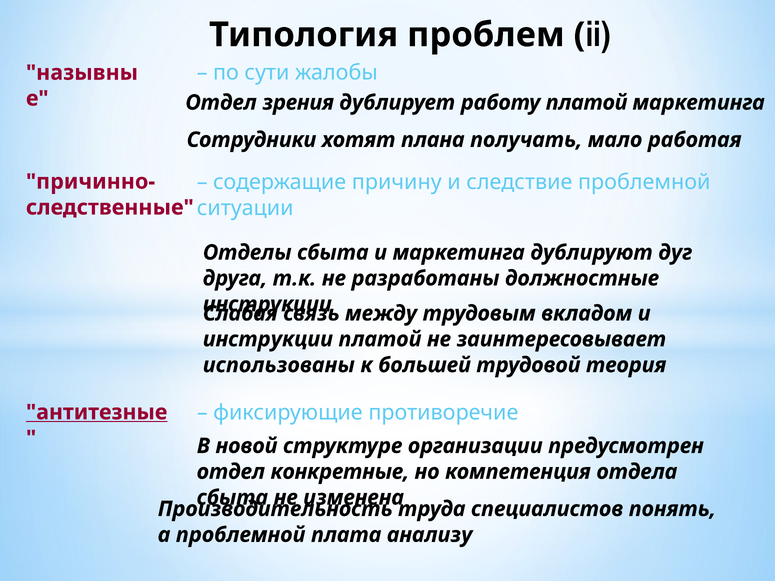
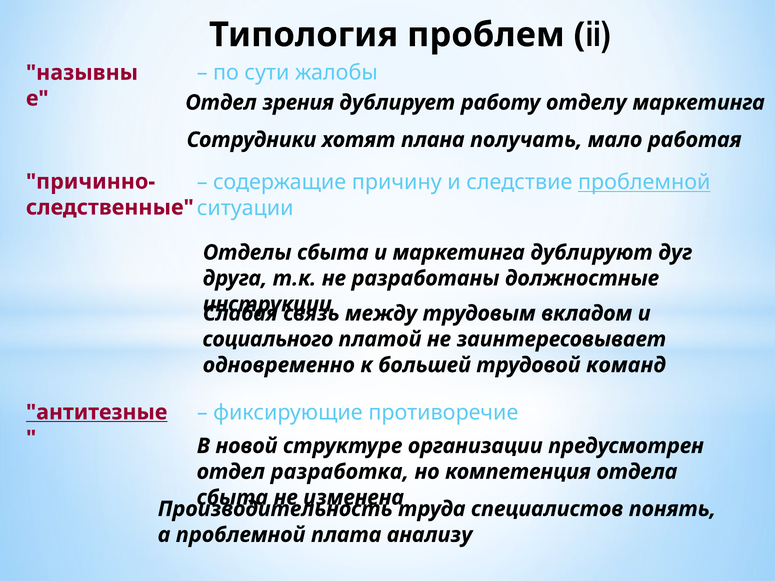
работу платой: платой -> отделу
проблемной at (644, 182) underline: none -> present
инструкции at (268, 339): инструкции -> социального
использованы: использованы -> одновременно
теория: теория -> команд
конкретные: конкретные -> разработка
